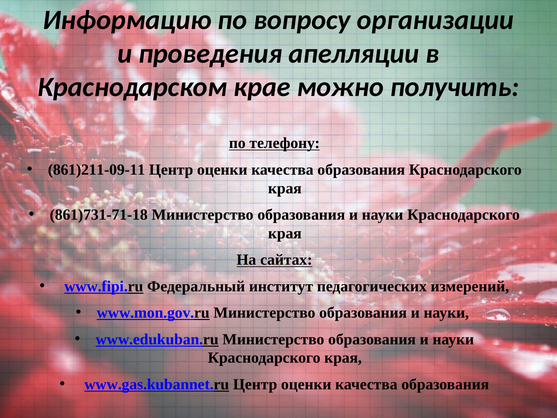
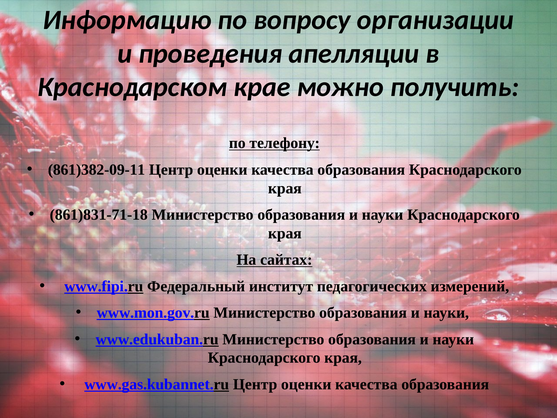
861)211-09-11: 861)211-09-11 -> 861)382-09-11
861)731-71-18: 861)731-71-18 -> 861)831-71-18
